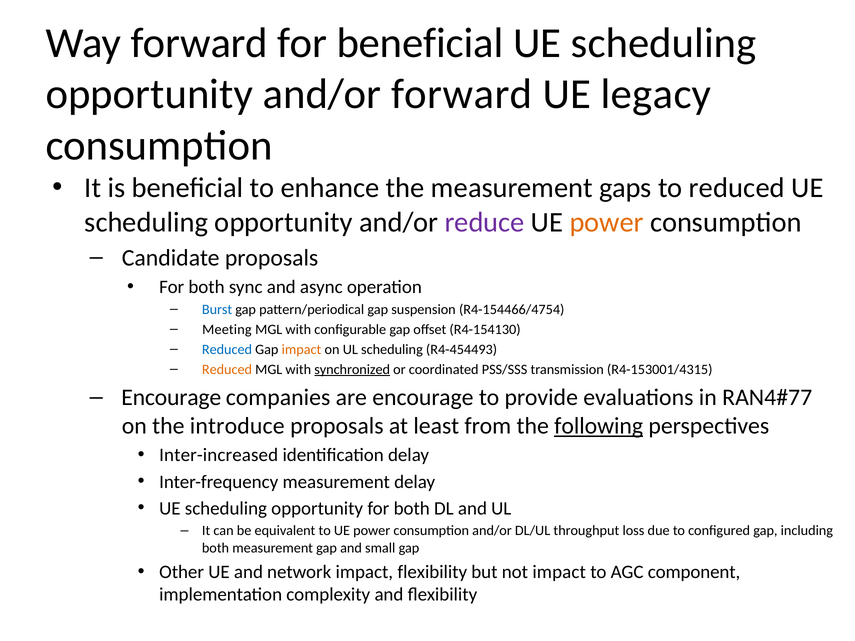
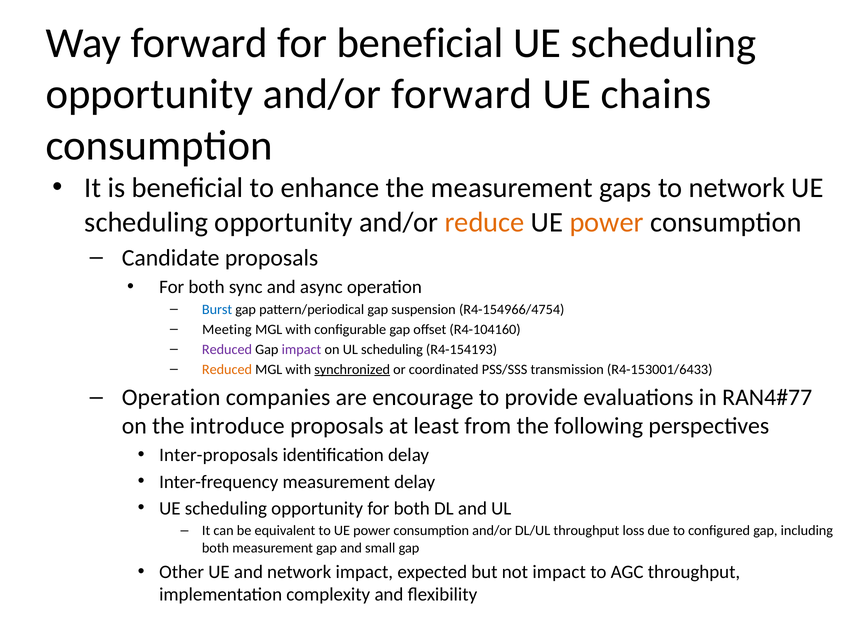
legacy: legacy -> chains
to reduced: reduced -> network
reduce colour: purple -> orange
R4-154466/4754: R4-154466/4754 -> R4-154966/4754
R4-154130: R4-154130 -> R4-104160
Reduced at (227, 350) colour: blue -> purple
impact at (301, 350) colour: orange -> purple
R4-454493: R4-454493 -> R4-154193
R4-153001/4315: R4-153001/4315 -> R4-153001/6433
Encourage at (171, 398): Encourage -> Operation
following underline: present -> none
Inter-increased: Inter-increased -> Inter-proposals
impact flexibility: flexibility -> expected
AGC component: component -> throughput
